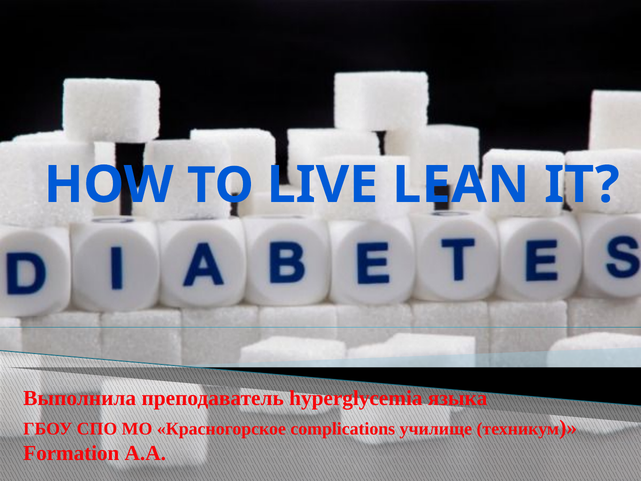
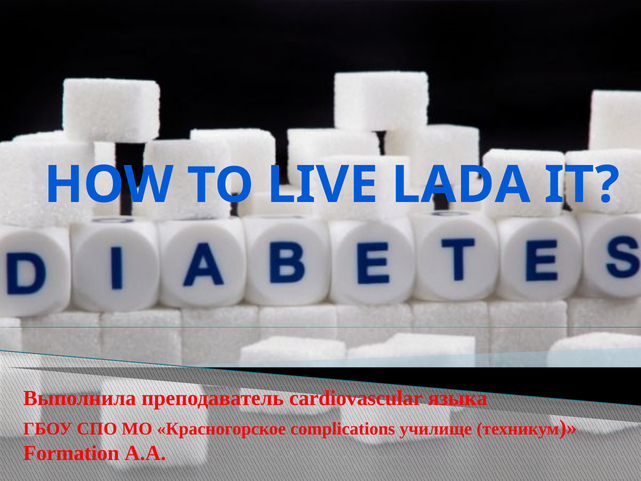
LEAN: LEAN -> LADA
hyperglycemia: hyperglycemia -> cardiovascular
